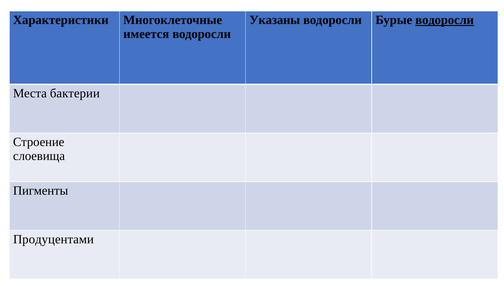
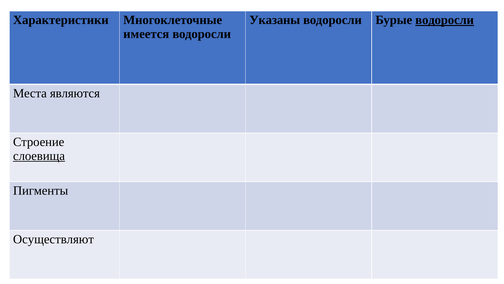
бактерии: бактерии -> являются
слоевища underline: none -> present
Продуцентами: Продуцентами -> Осуществляют
